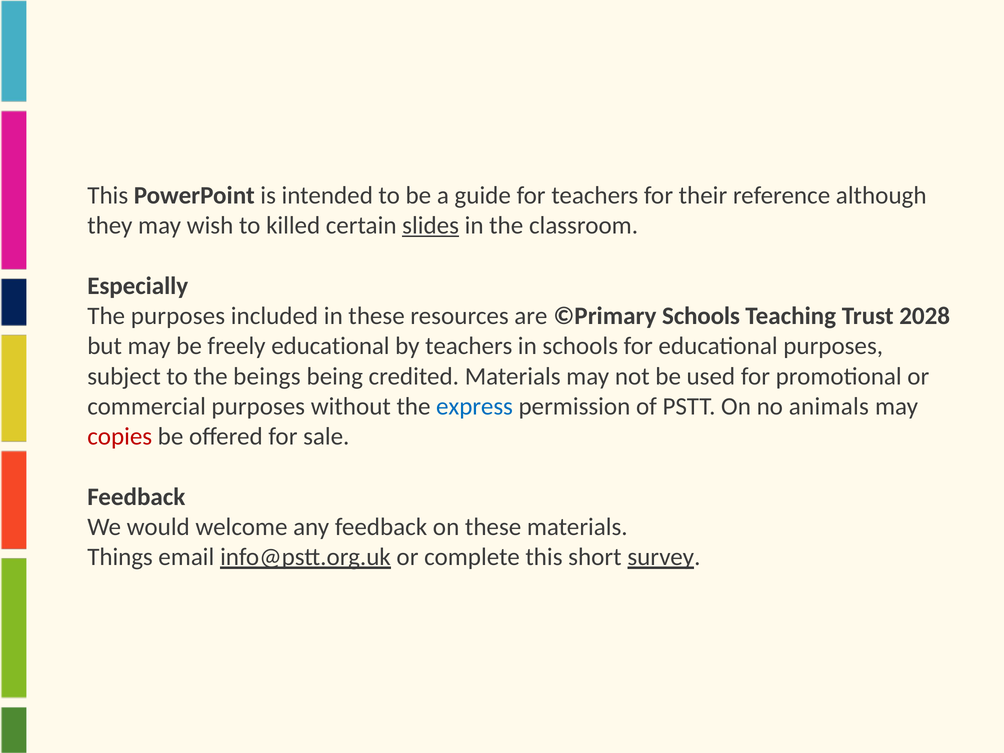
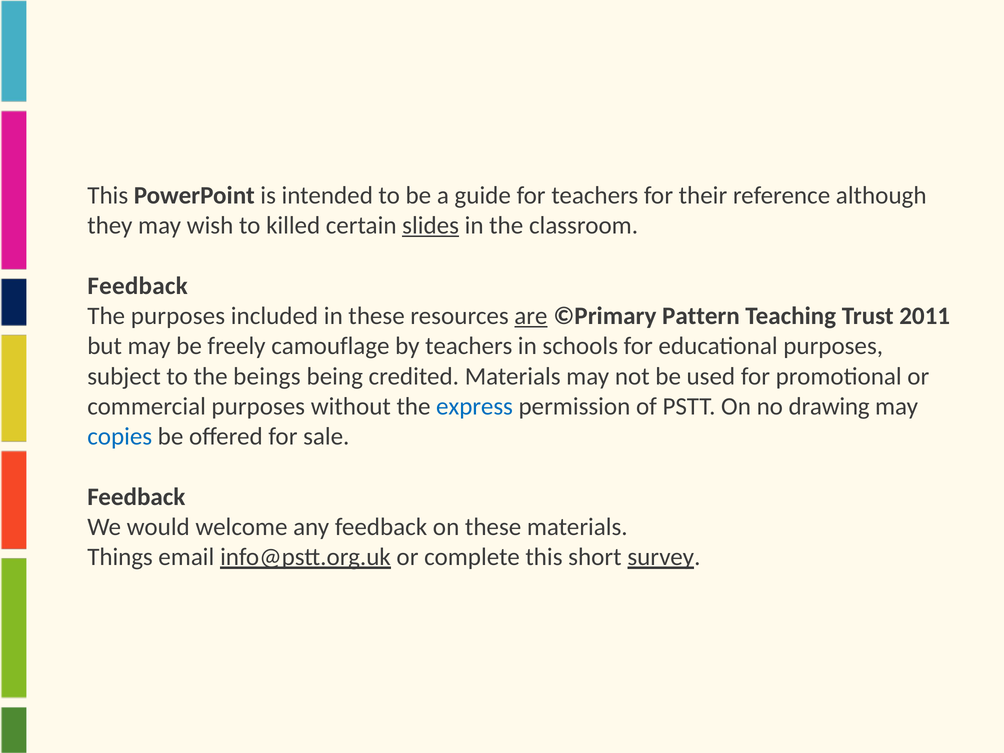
Especially at (138, 286): Especially -> Feedback
are underline: none -> present
©Primary Schools: Schools -> Pattern
2028: 2028 -> 2011
freely educational: educational -> camouflage
animals: animals -> drawing
copies colour: red -> blue
